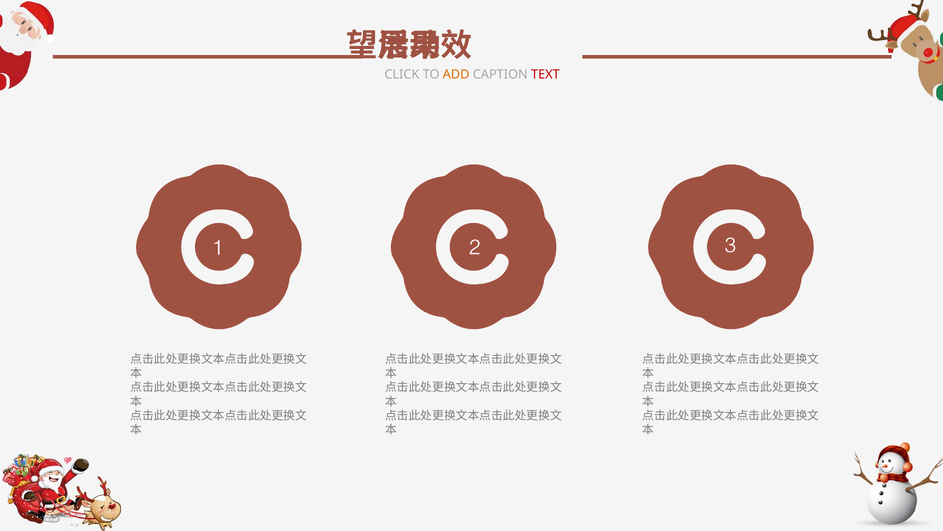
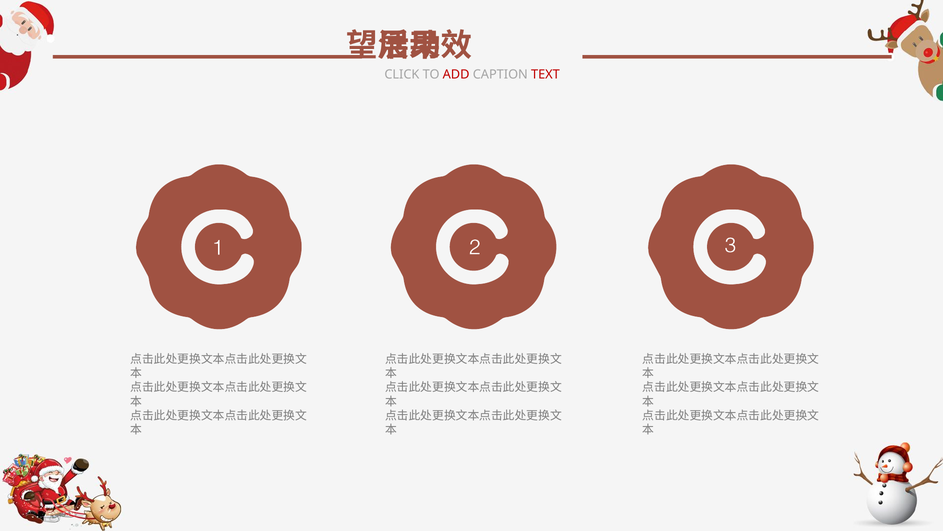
ADD colour: orange -> red
